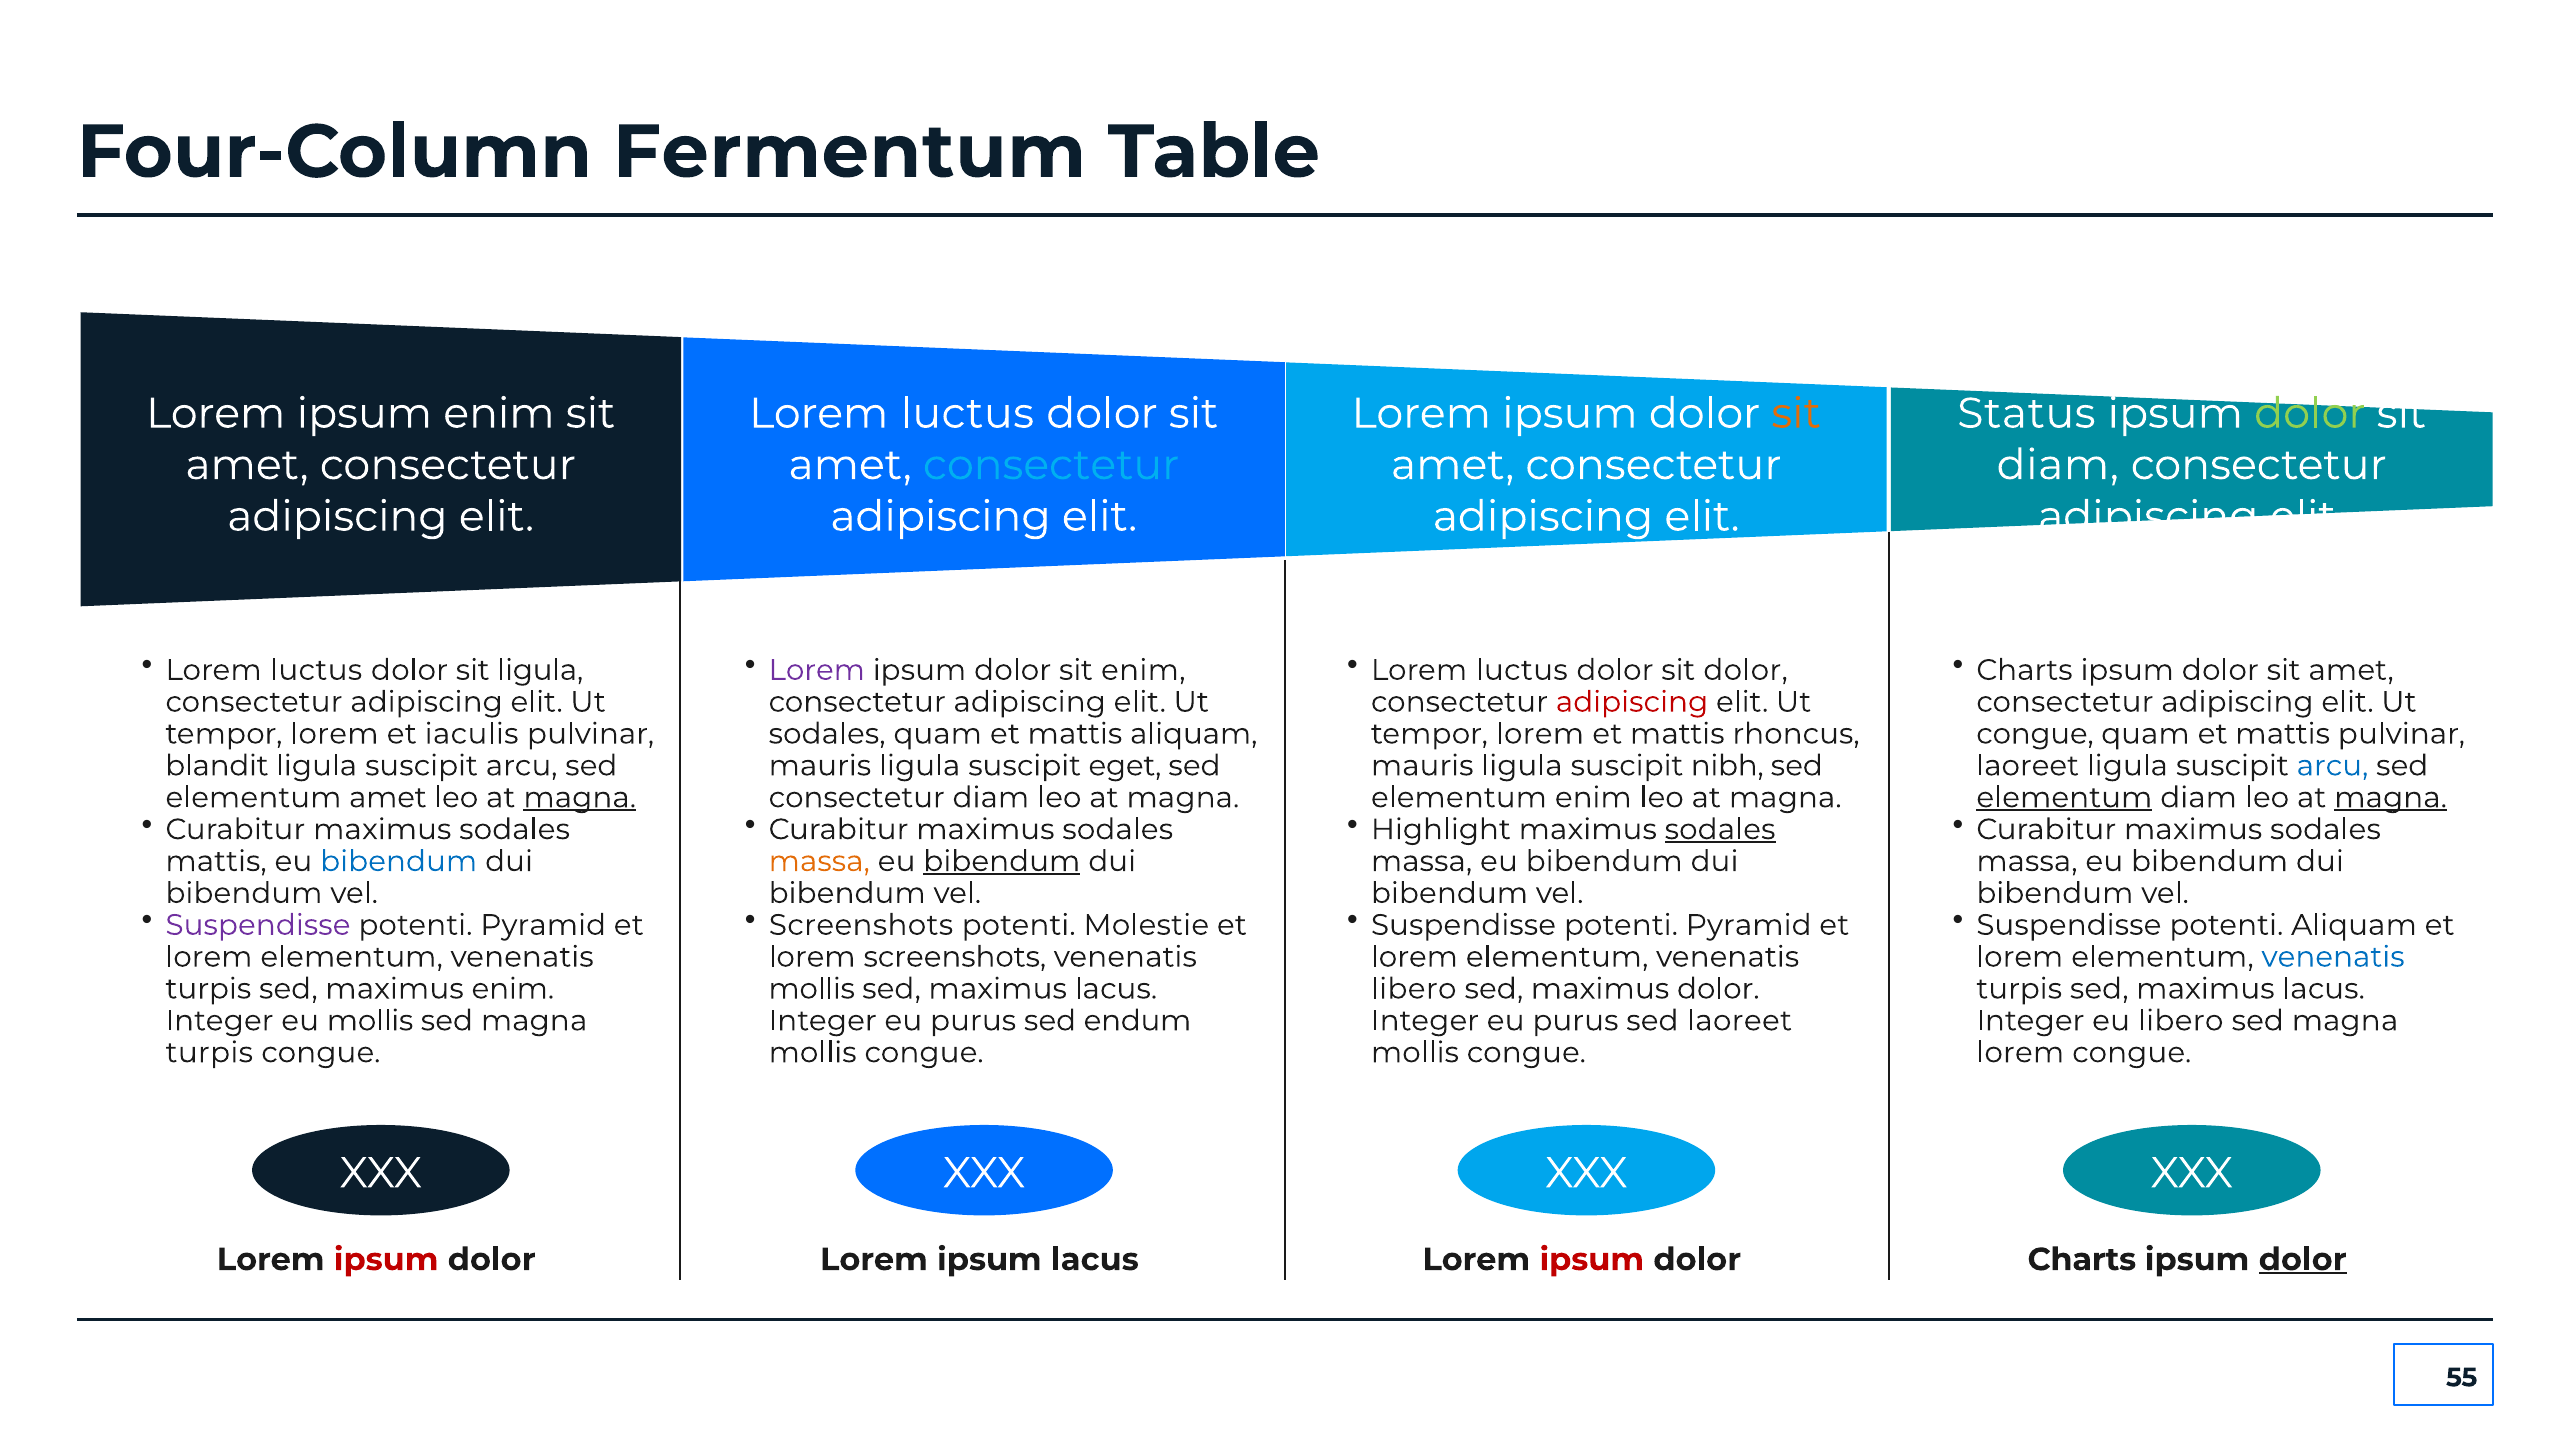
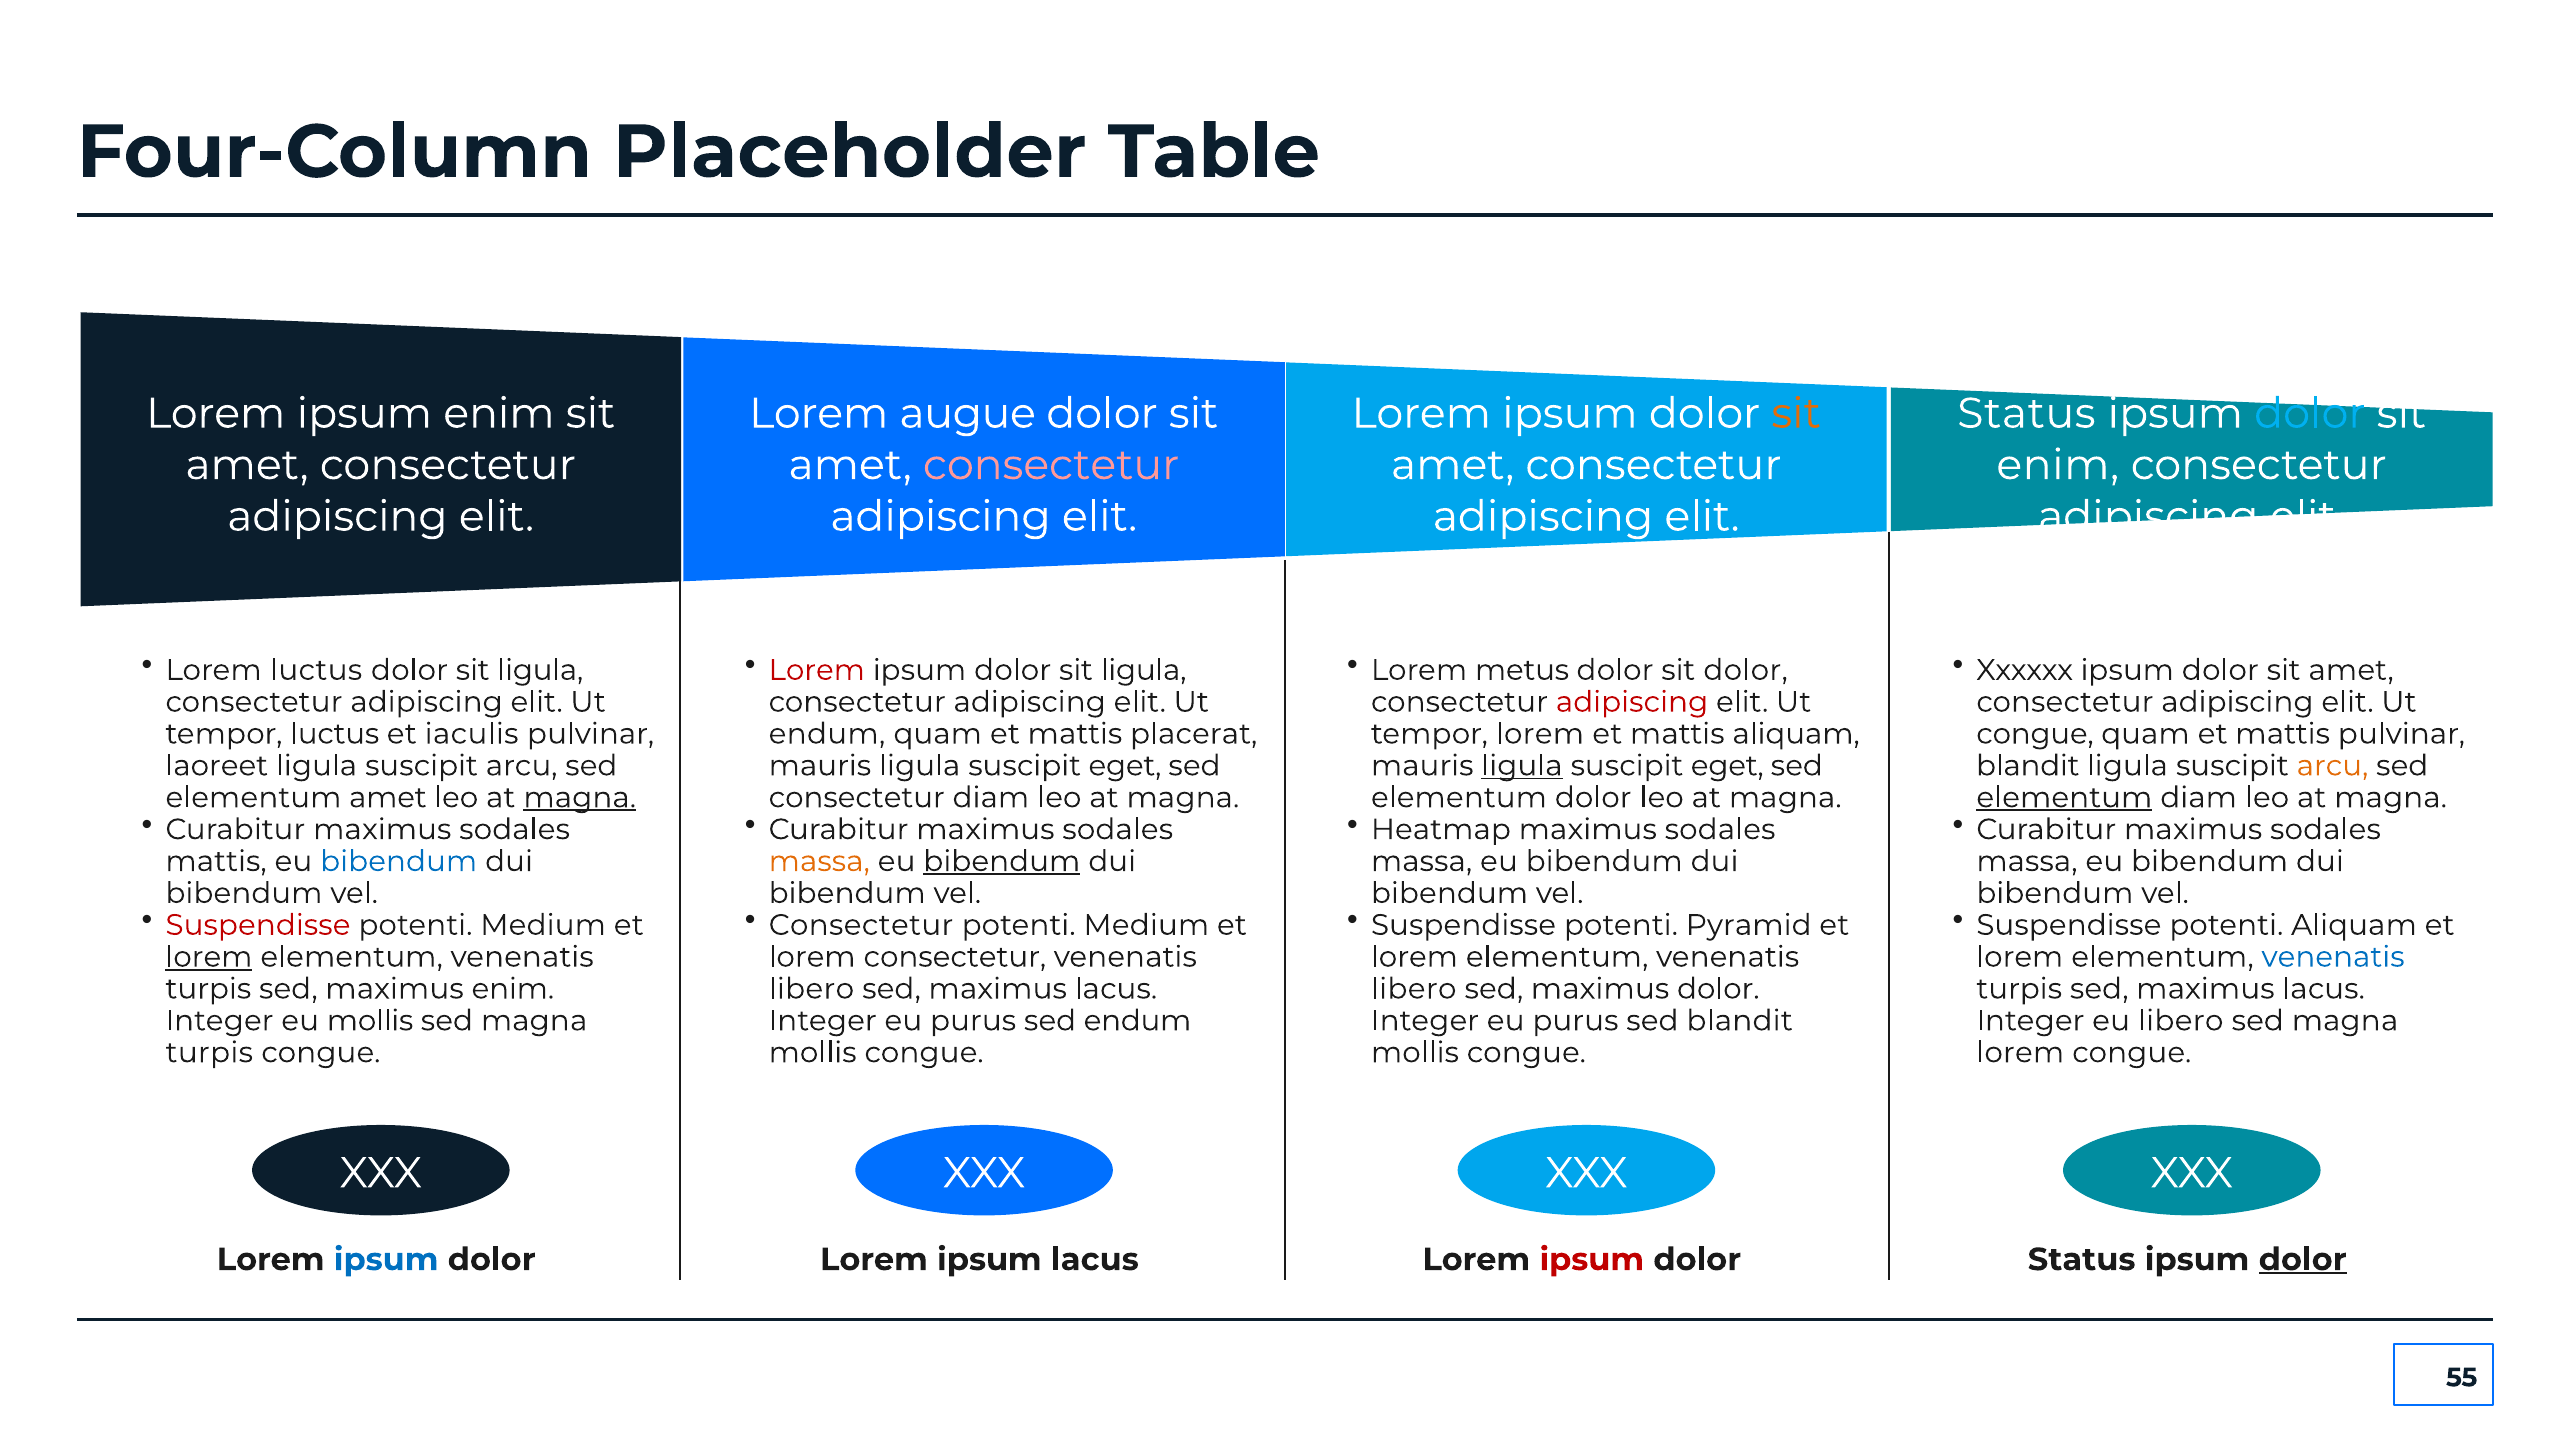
Fermentum: Fermentum -> Placeholder
luctus at (967, 414): luctus -> augue
dolor at (2310, 414) colour: light green -> light blue
consectetur at (1051, 465) colour: light blue -> pink
diam at (2058, 465): diam -> enim
Lorem at (817, 670) colour: purple -> red
ipsum dolor sit enim: enim -> ligula
luctus at (1522, 670): luctus -> metus
Charts at (2024, 670): Charts -> Xxxxxx
lorem at (334, 734): lorem -> luctus
sodales at (827, 734): sodales -> endum
mattis aliquam: aliquam -> placerat
mattis rhoncus: rhoncus -> aliquam
blandit: blandit -> laoreet
ligula at (1522, 766) underline: none -> present
nibh at (1727, 766): nibh -> eget
laoreet at (2028, 766): laoreet -> blandit
arcu at (2332, 766) colour: blue -> orange
elementum enim: enim -> dolor
magna at (2391, 798) underline: present -> none
Highlight: Highlight -> Heatmap
sodales at (1720, 829) underline: present -> none
Suspendisse at (258, 925) colour: purple -> red
Pyramid at (543, 925): Pyramid -> Medium
Screenshots at (861, 925): Screenshots -> Consectetur
Molestie at (1146, 925): Molestie -> Medium
lorem at (209, 957) underline: none -> present
lorem screenshots: screenshots -> consectetur
mollis at (812, 989): mollis -> libero
sed laoreet: laoreet -> blandit
ipsum at (386, 1260) colour: red -> blue
Charts at (2082, 1260): Charts -> Status
